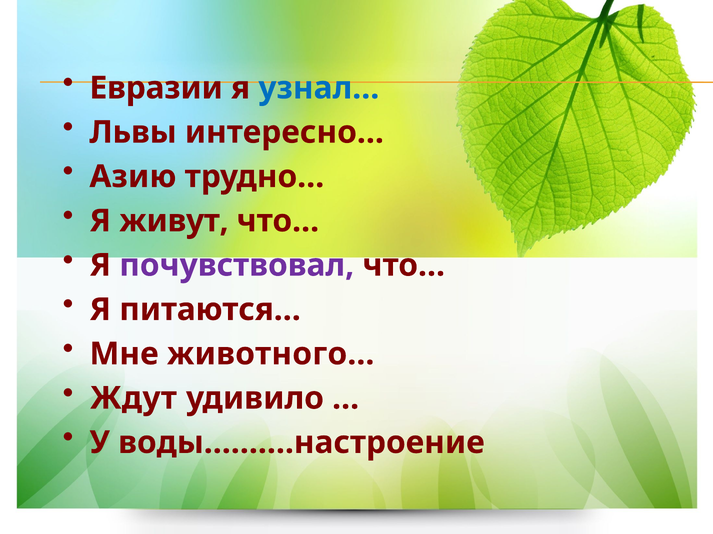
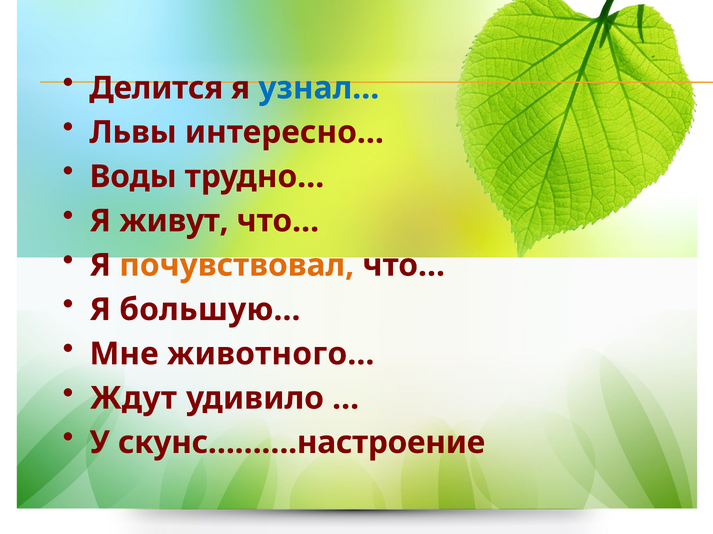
Евразии: Евразии -> Делится
Азию: Азию -> Воды
почувствовал colour: purple -> orange
питаются…: питаются… -> большую…
воды……….настроение: воды……….настроение -> скунс……….настроение
